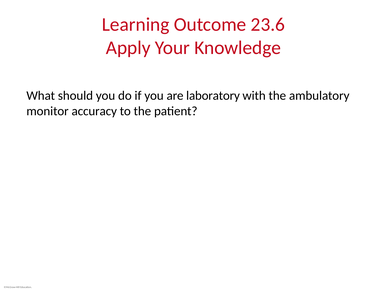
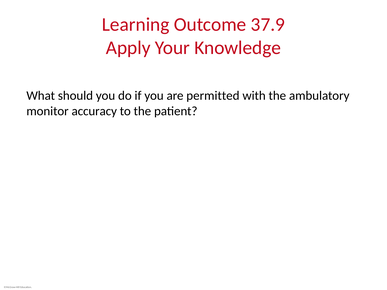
23.6: 23.6 -> 37.9
laboratory: laboratory -> permitted
